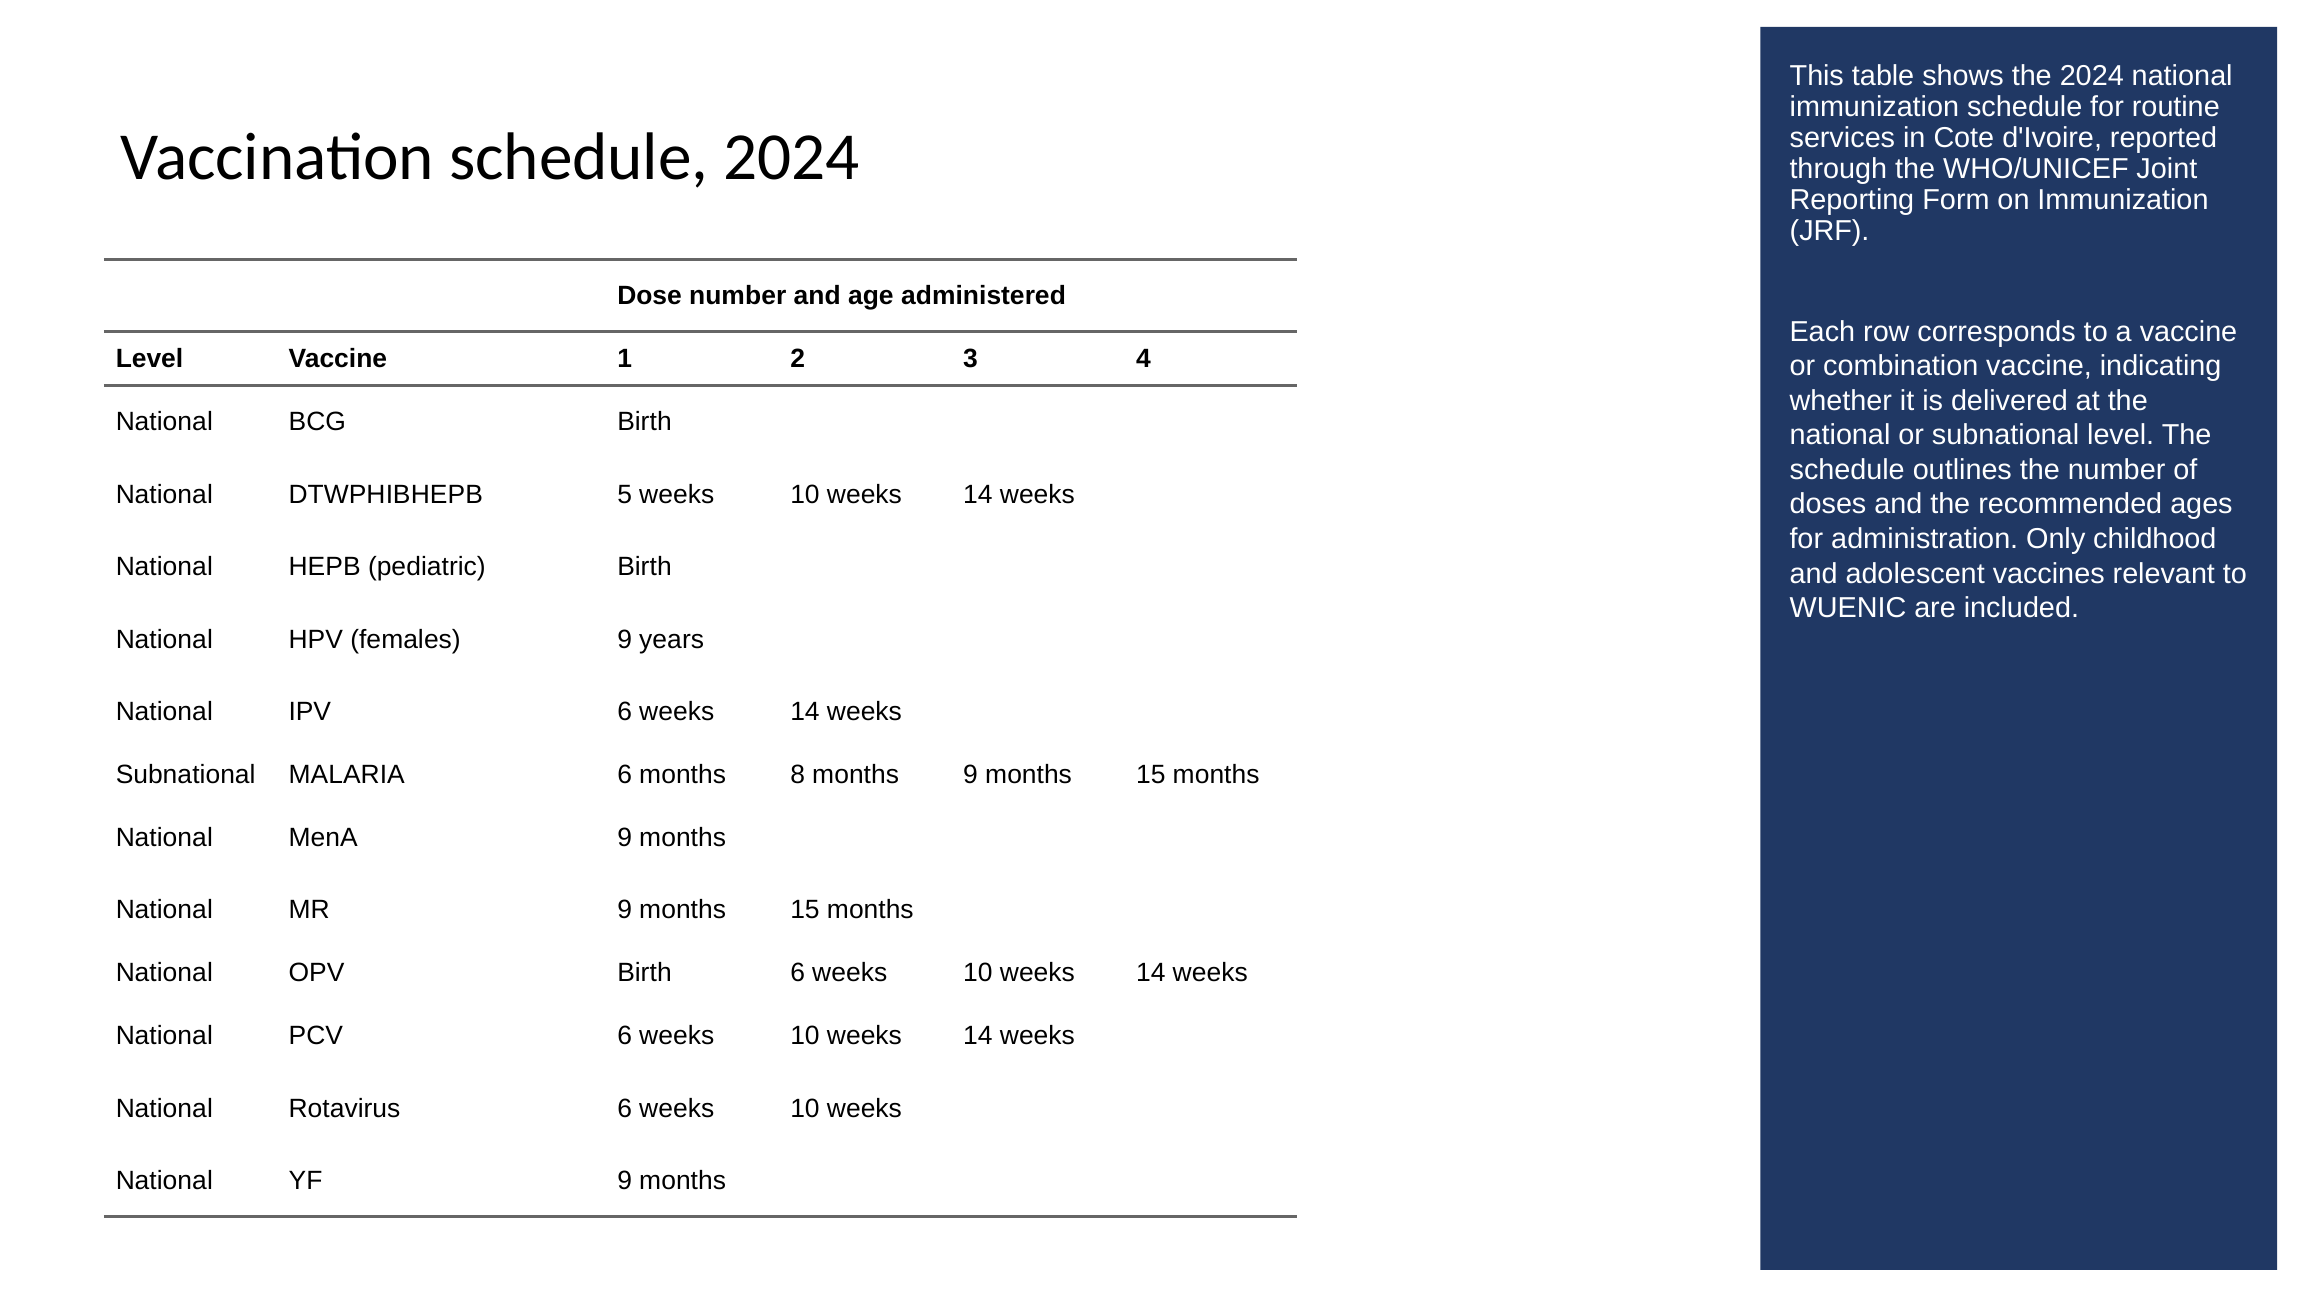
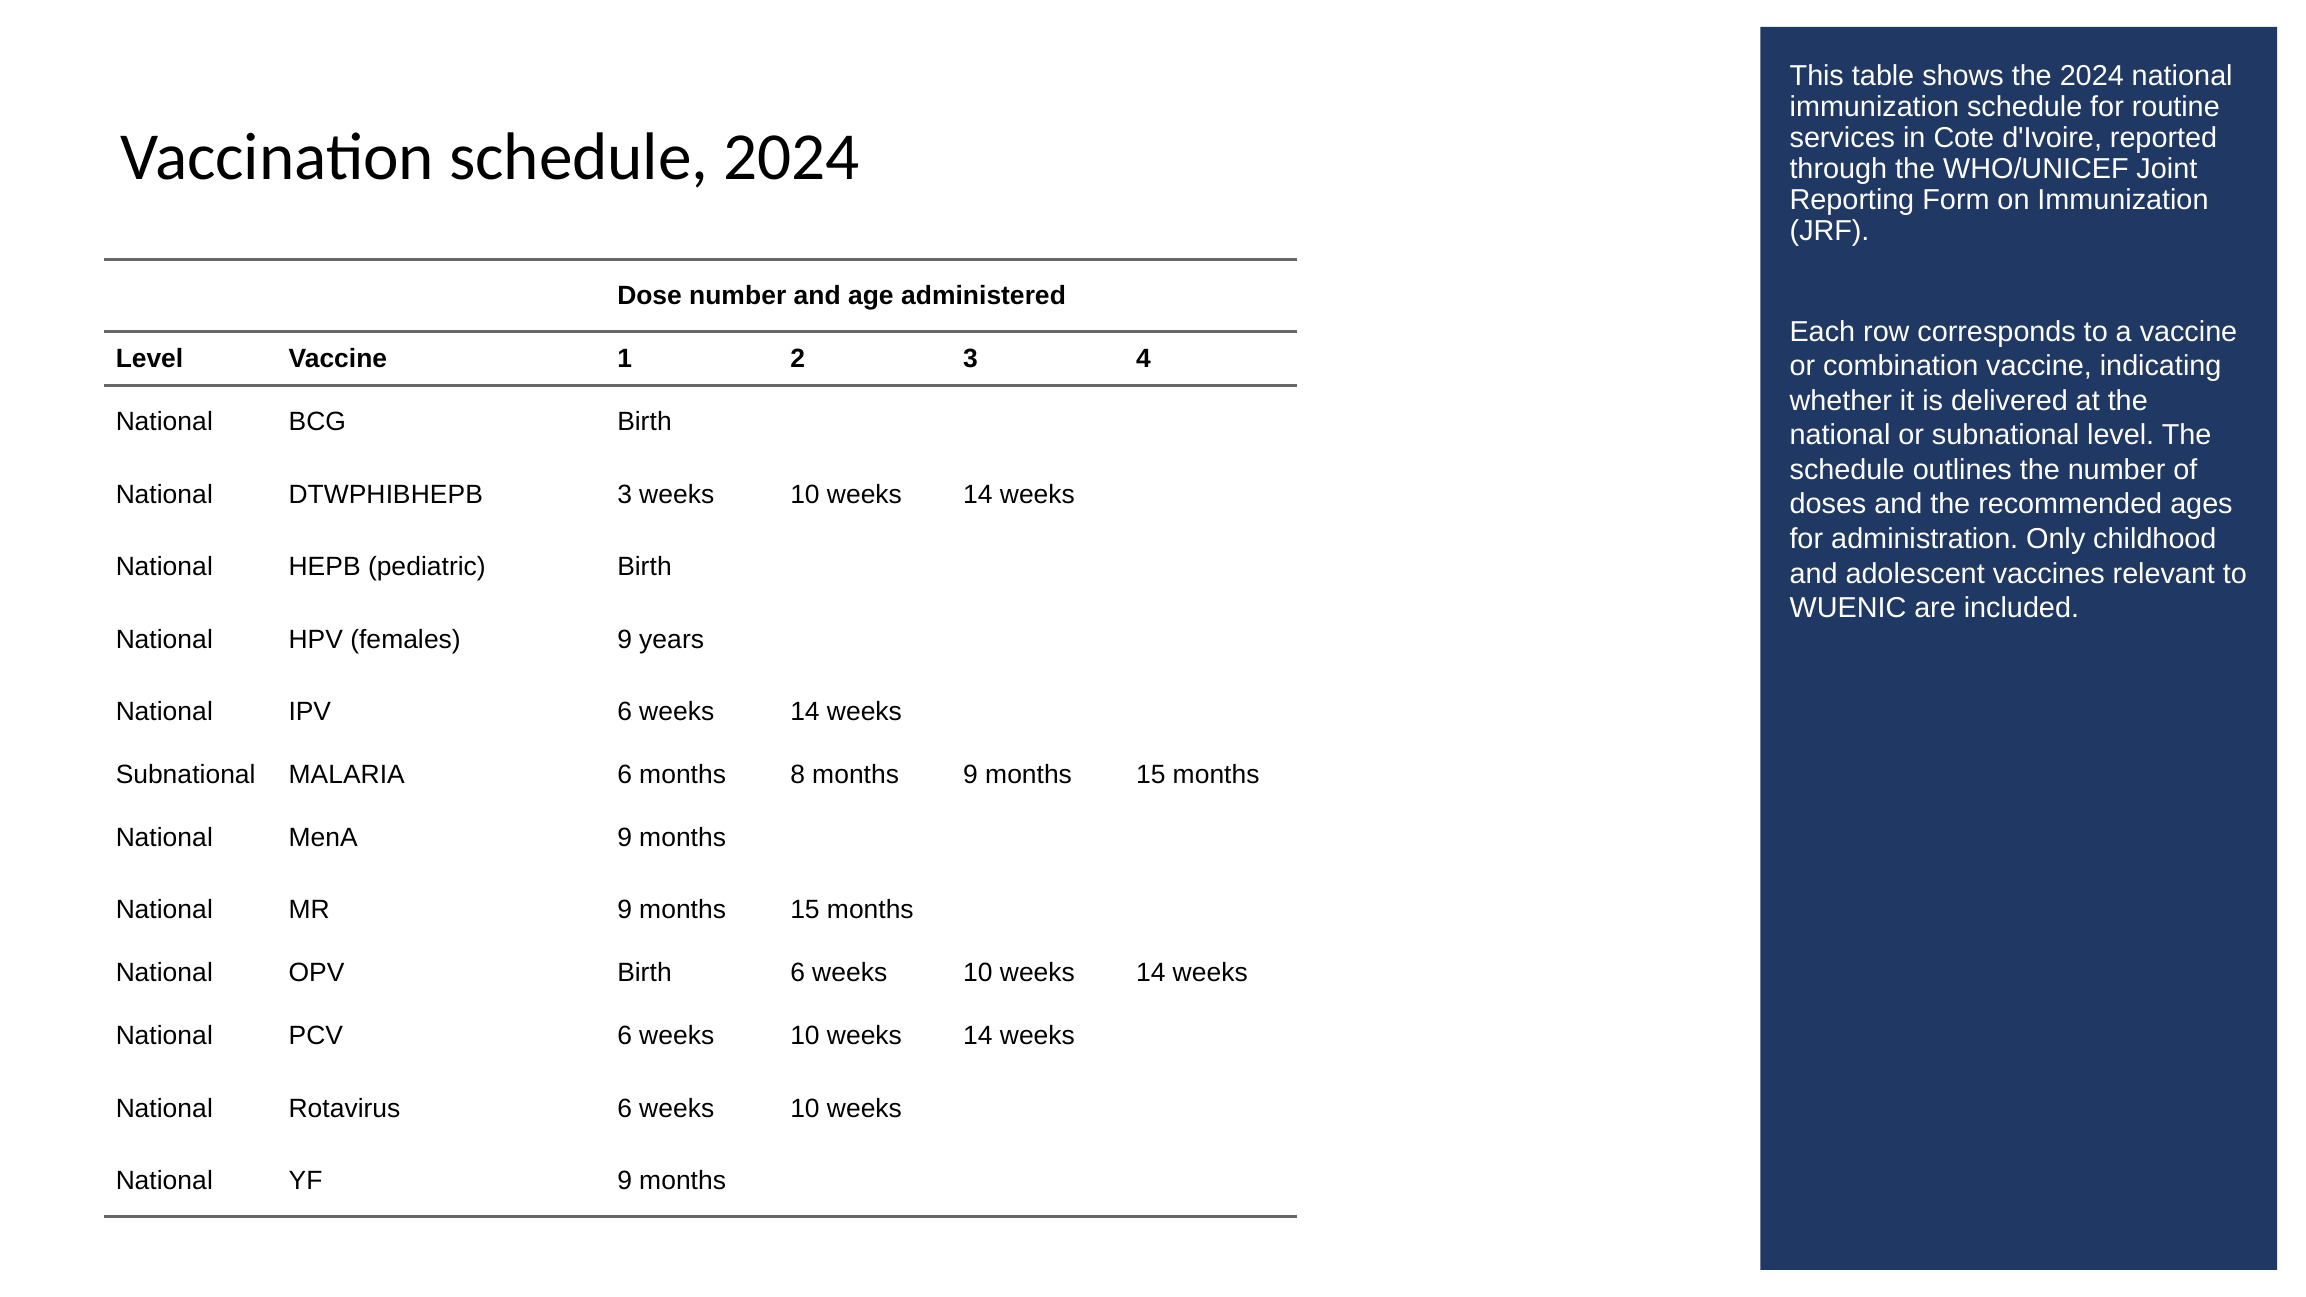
DTWPHIBHEPB 5: 5 -> 3
